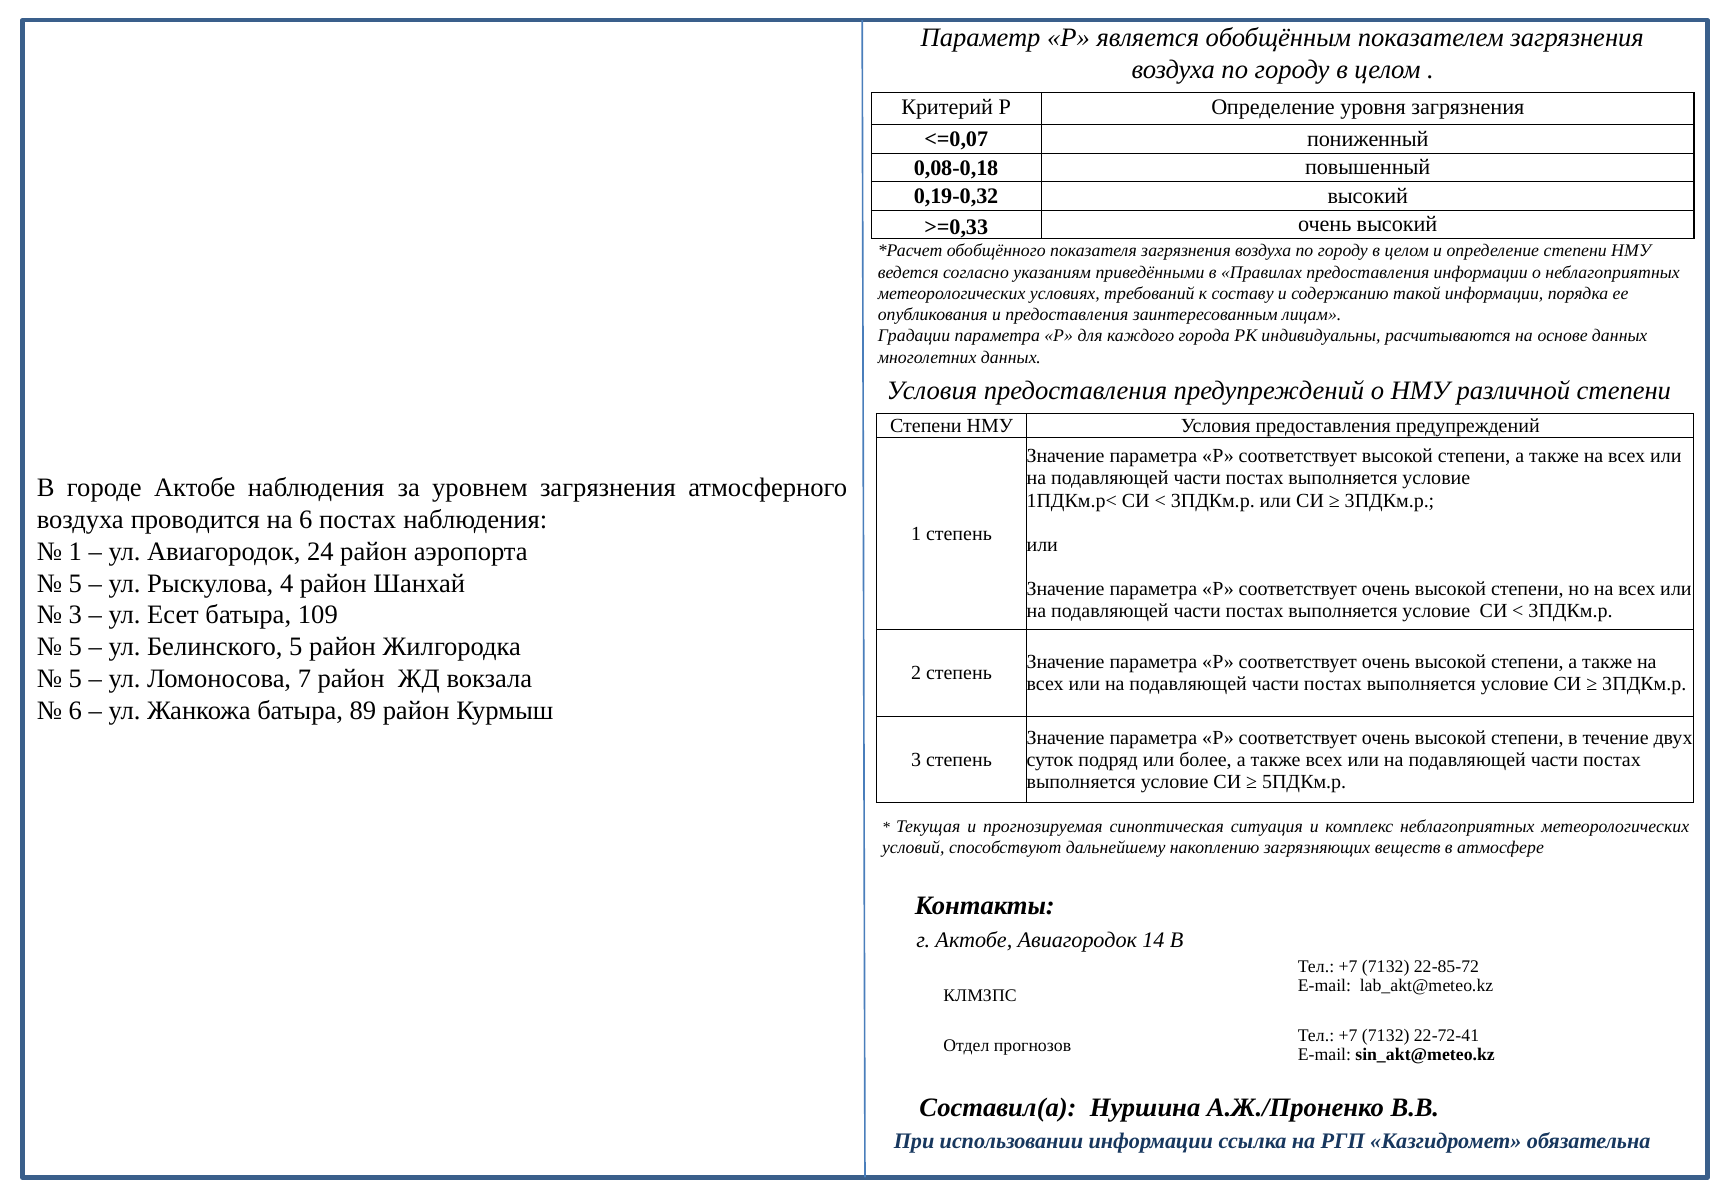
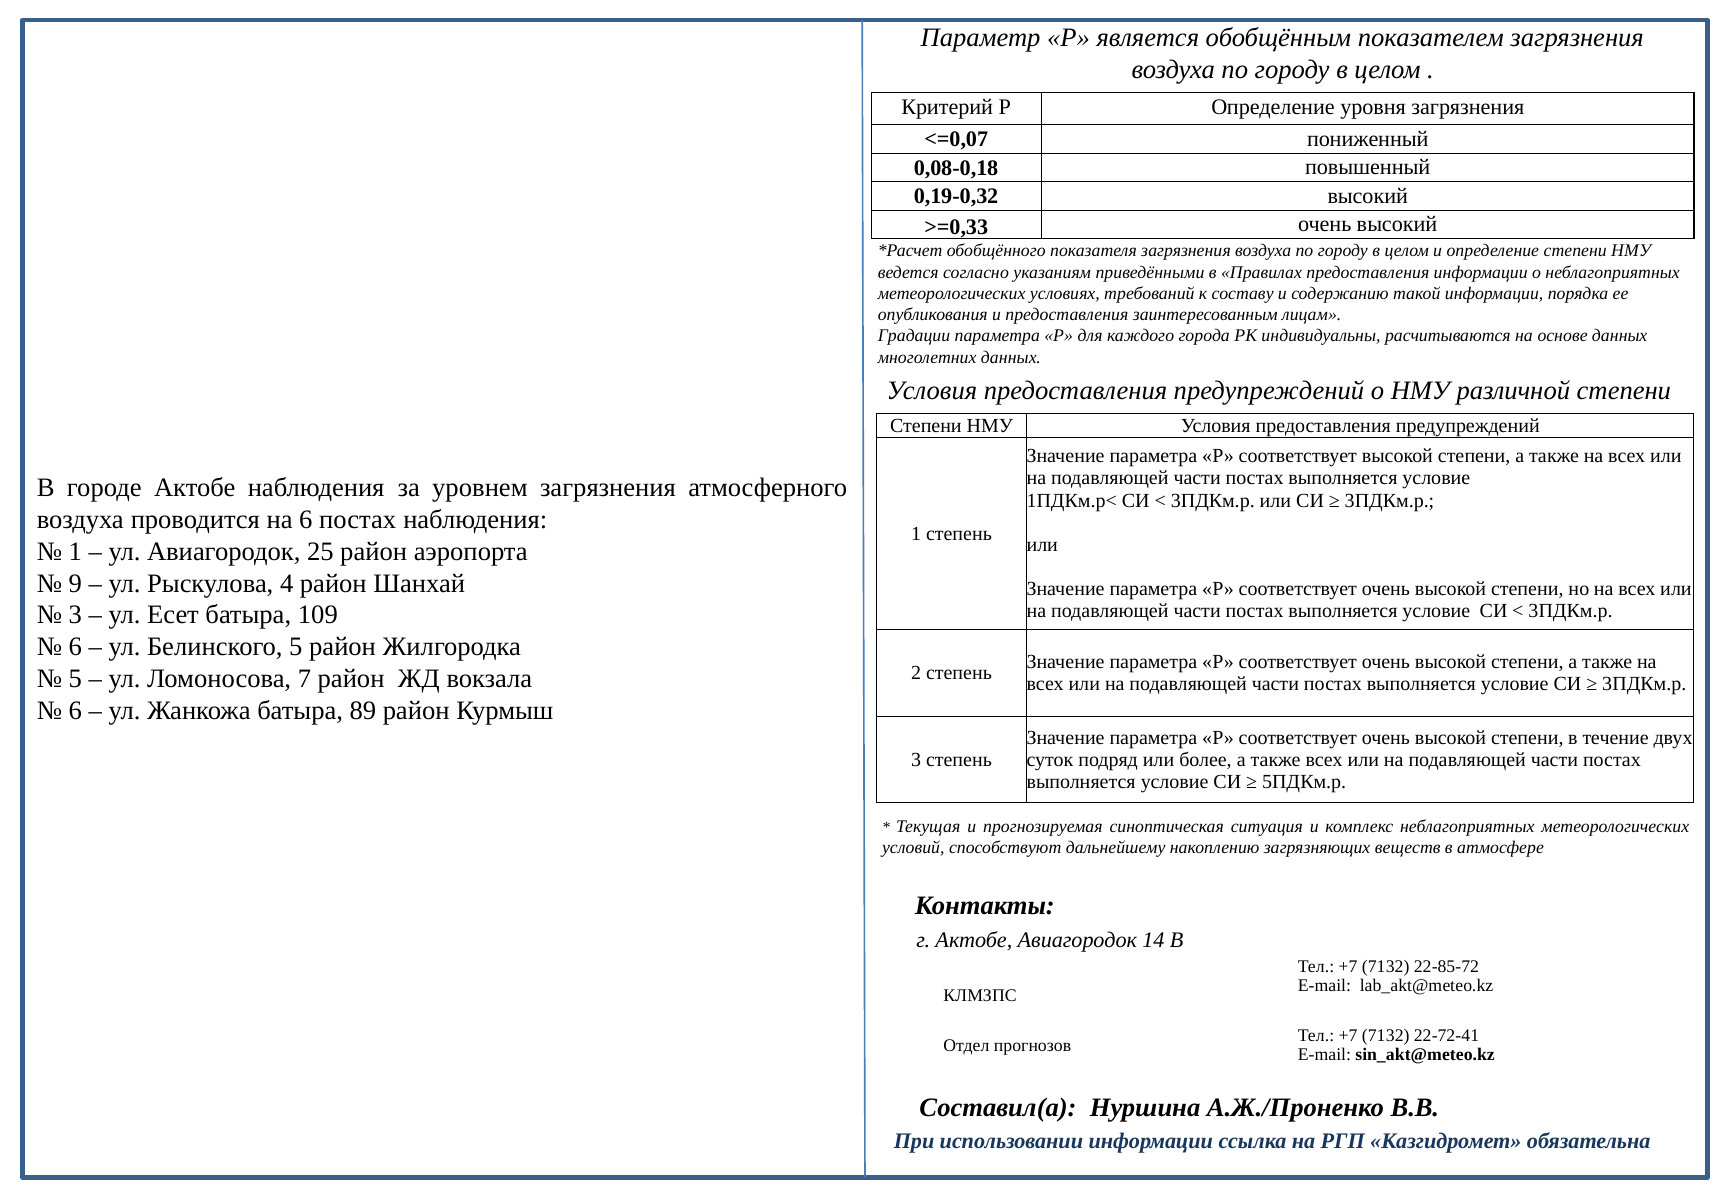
24: 24 -> 25
5 at (75, 583): 5 -> 9
5 at (75, 647): 5 -> 6
